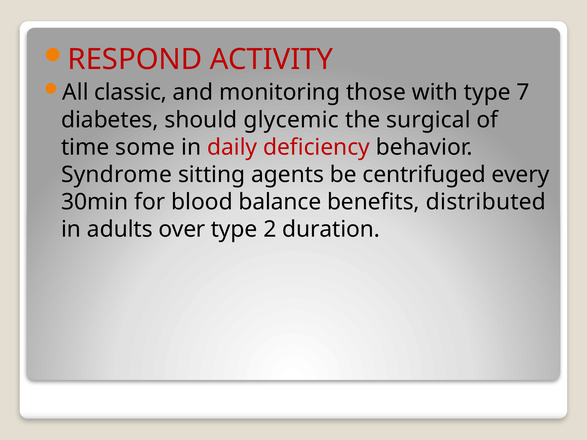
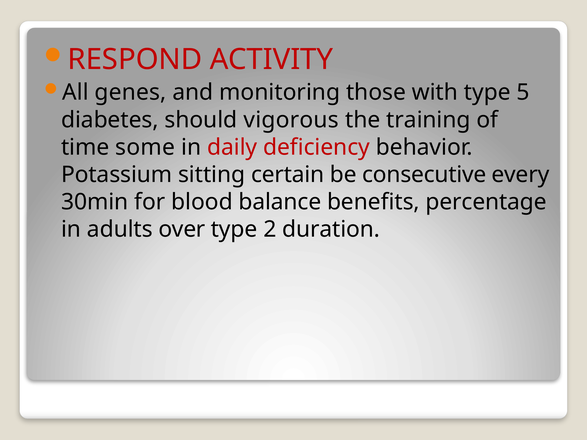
classic: classic -> genes
7: 7 -> 5
glycemic: glycemic -> vigorous
surgical: surgical -> training
Syndrome: Syndrome -> Potassium
agents: agents -> certain
centrifuged: centrifuged -> consecutive
distributed: distributed -> percentage
